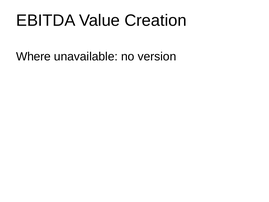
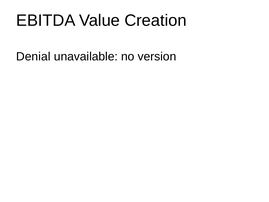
Where: Where -> Denial
